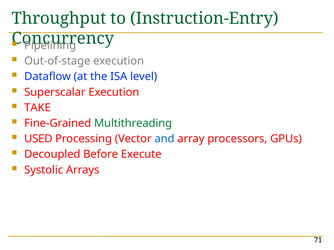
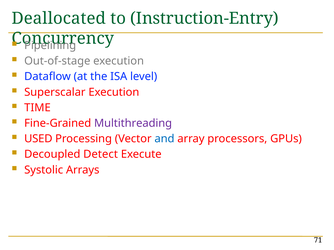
Throughput: Throughput -> Deallocated
TAKE: TAKE -> TIME
Multithreading colour: green -> purple
Before: Before -> Detect
